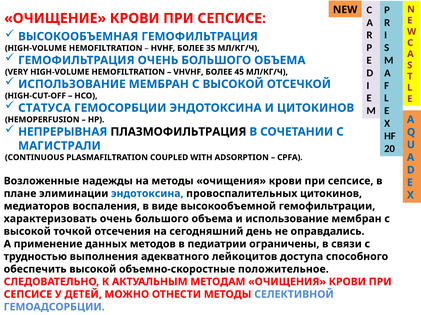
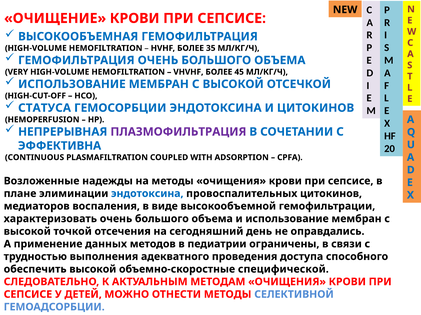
ПЛАЗМОФИЛЬТРАЦИЯ colour: black -> purple
МАГИСТРАЛИ: МАГИСТРАЛИ -> ЭФФЕКТИВНА
лейкоцитов: лейкоцитов -> проведения
положительное: положительное -> специфической
